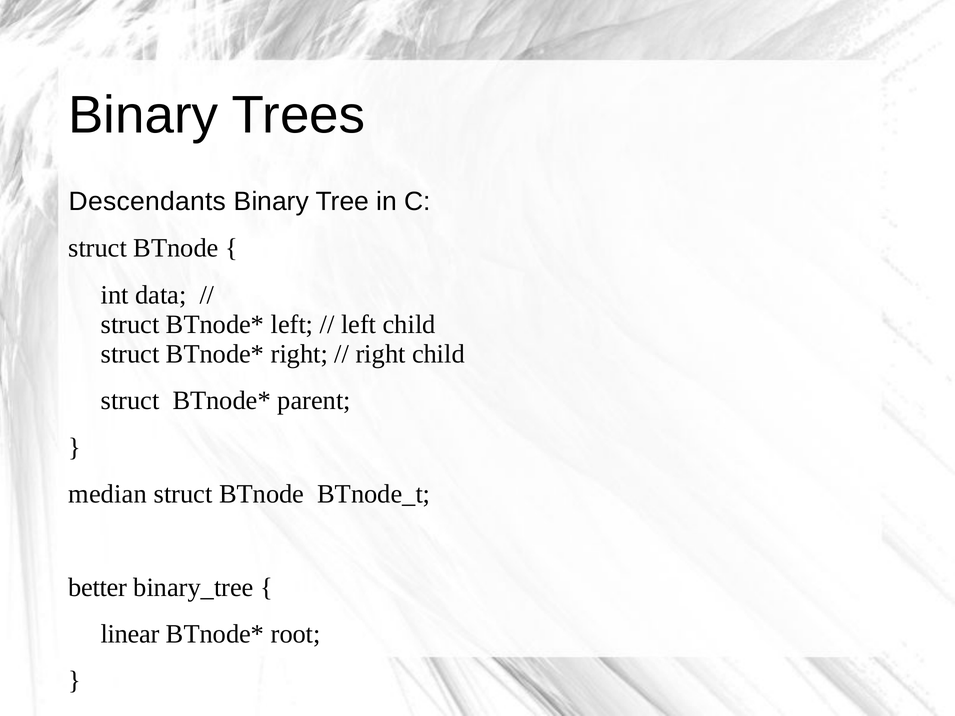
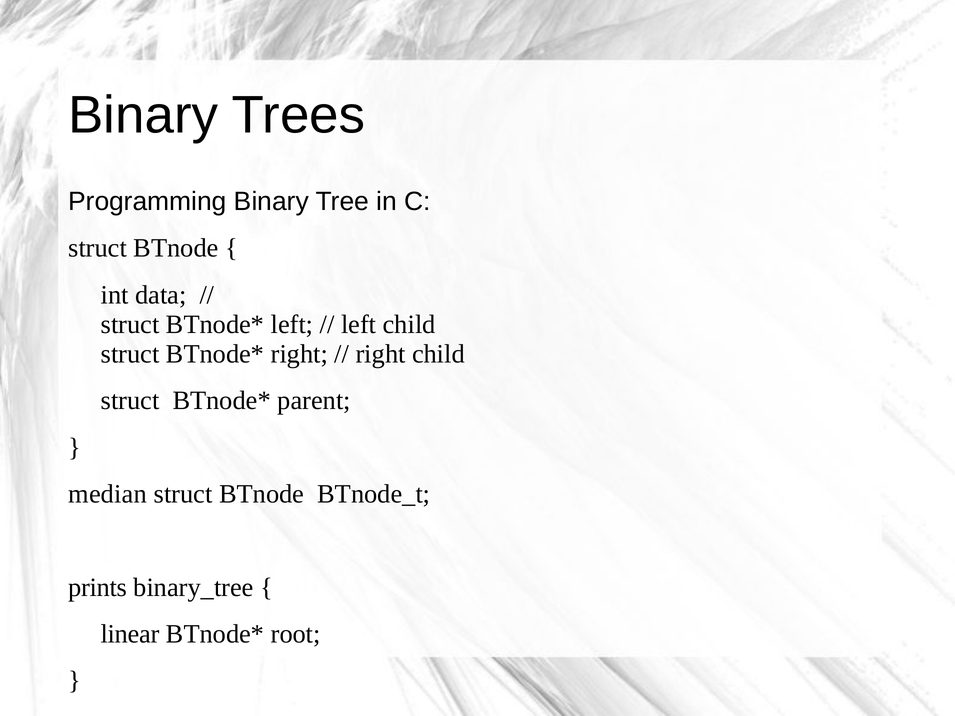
Descendants: Descendants -> Programming
better: better -> prints
